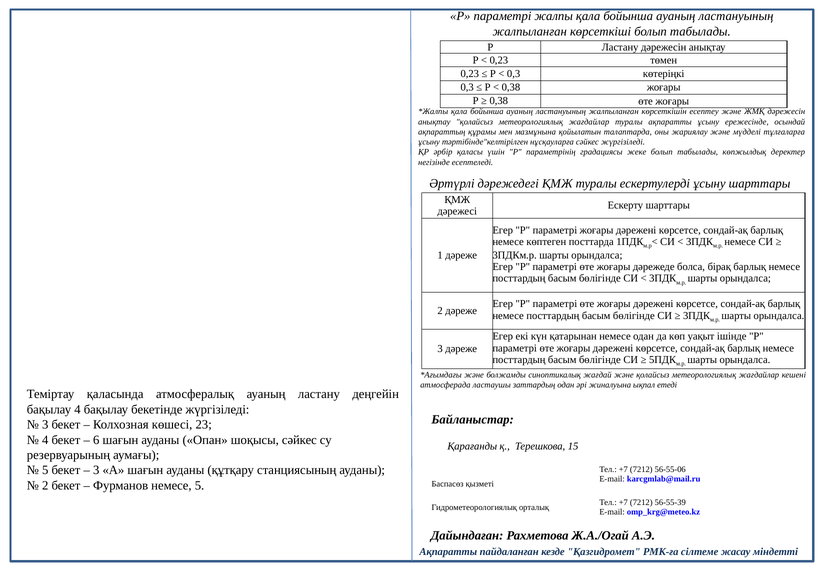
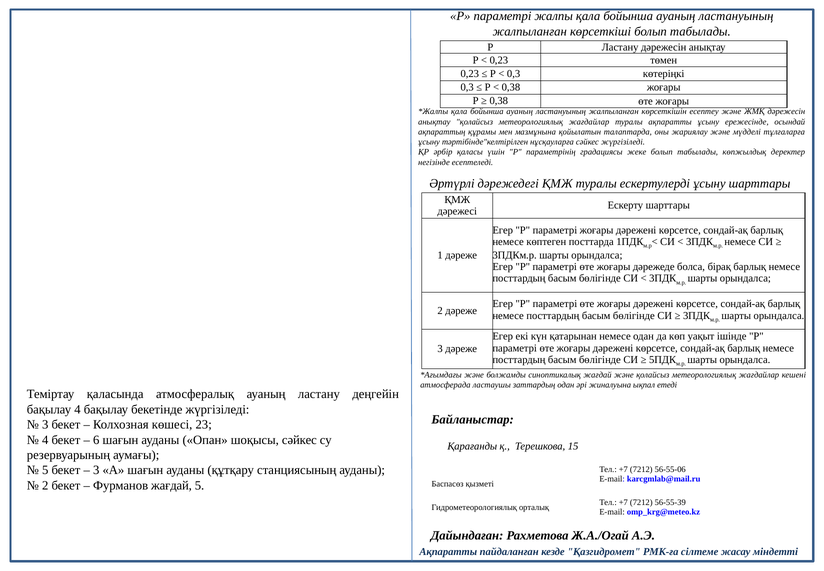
Фурманов немесе: немесе -> жағдай
